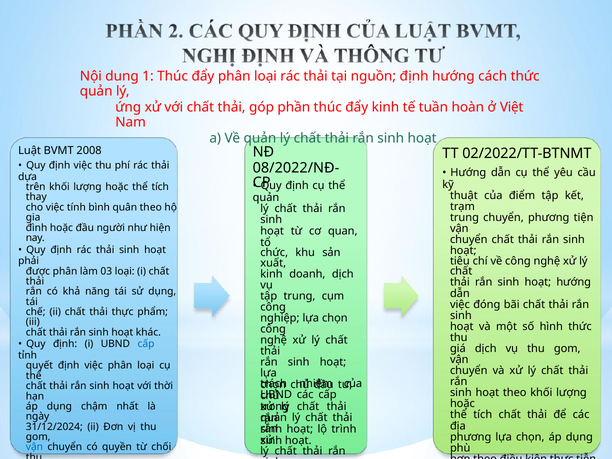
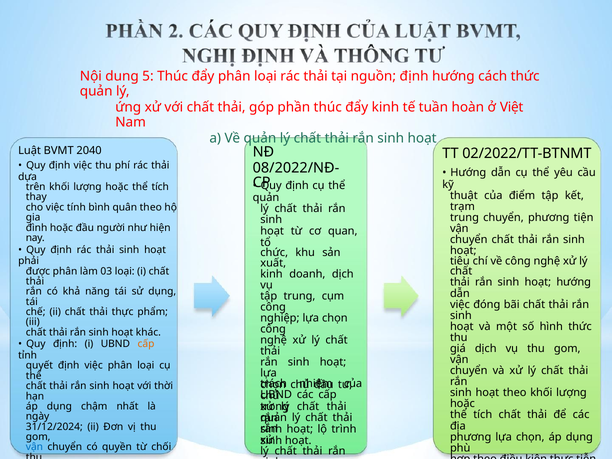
1: 1 -> 5
2008: 2008 -> 2040
cấp at (146, 344) colour: blue -> orange
